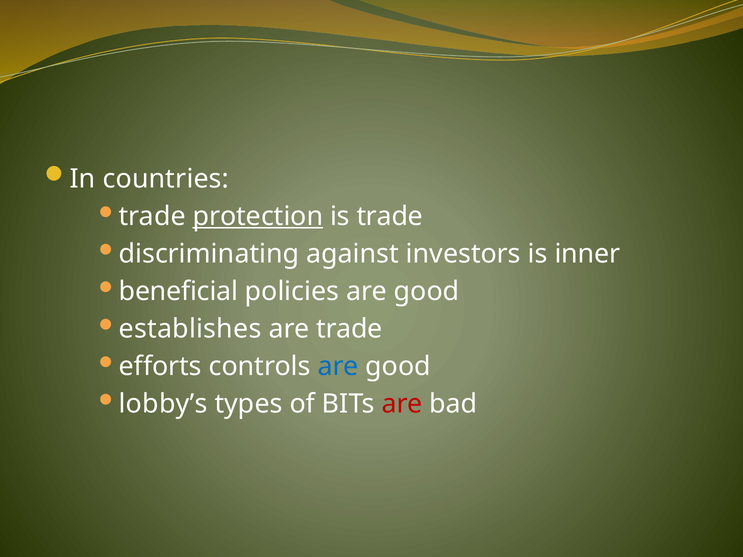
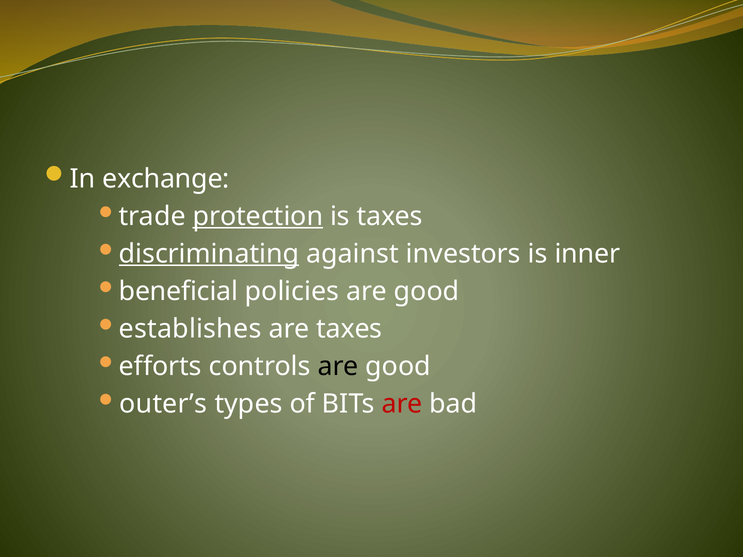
countries: countries -> exchange
is trade: trade -> taxes
discriminating underline: none -> present
are trade: trade -> taxes
are at (338, 367) colour: blue -> black
lobby’s: lobby’s -> outer’s
